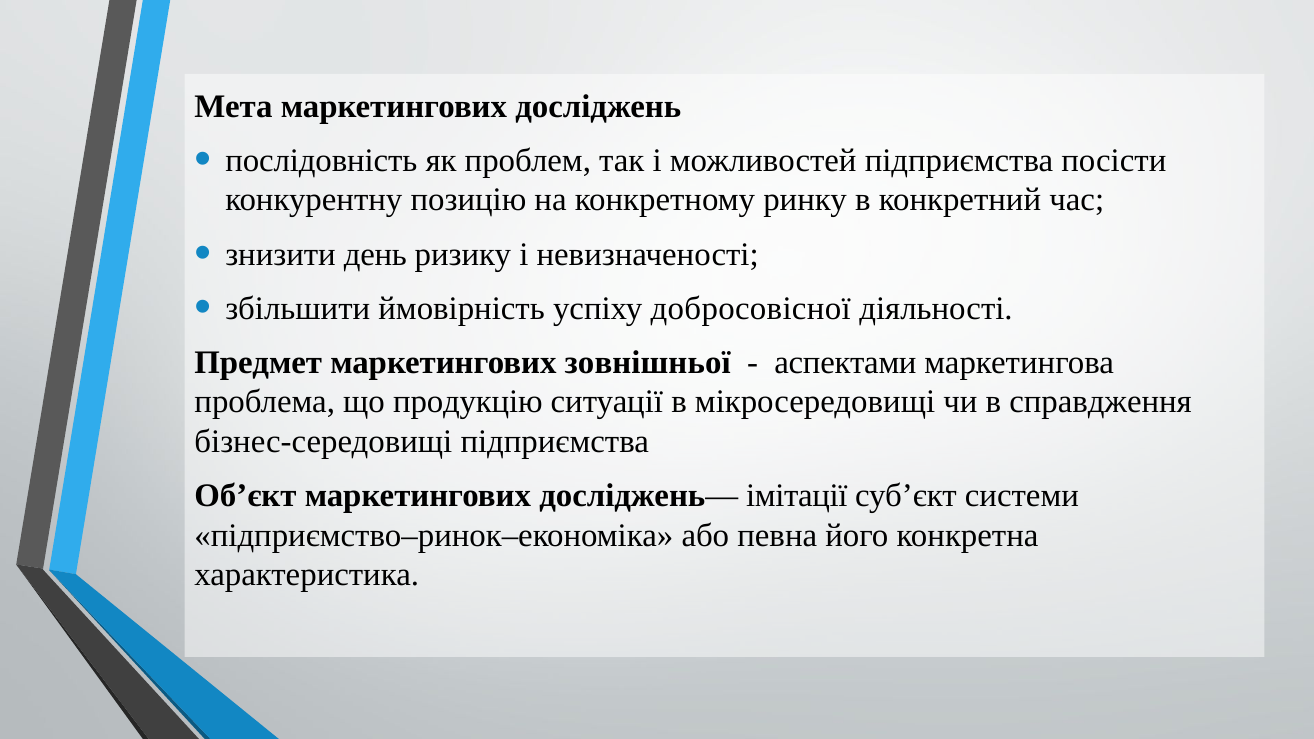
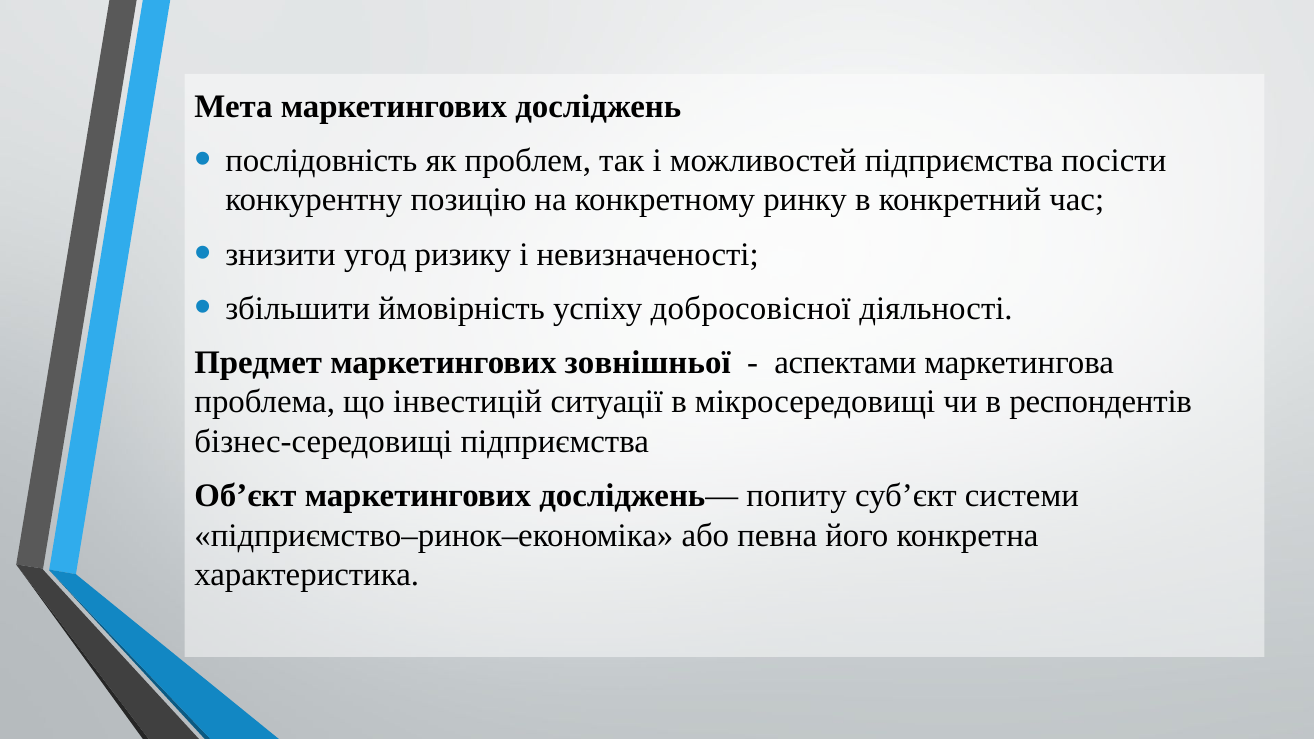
день: день -> угод
продукцію: продукцію -> інвестицій
справдження: справдження -> респондентів
імітації: імітації -> попиту
